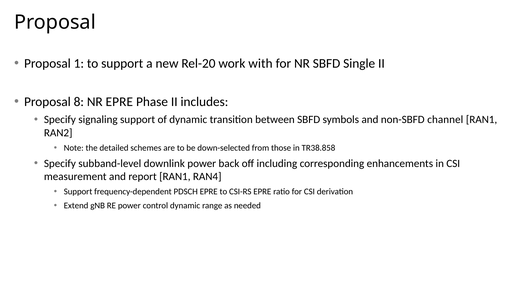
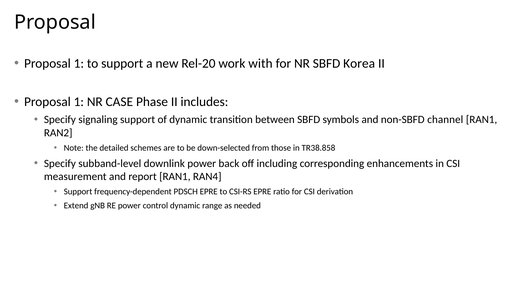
Single: Single -> Korea
8 at (79, 102): 8 -> 1
NR EPRE: EPRE -> CASE
